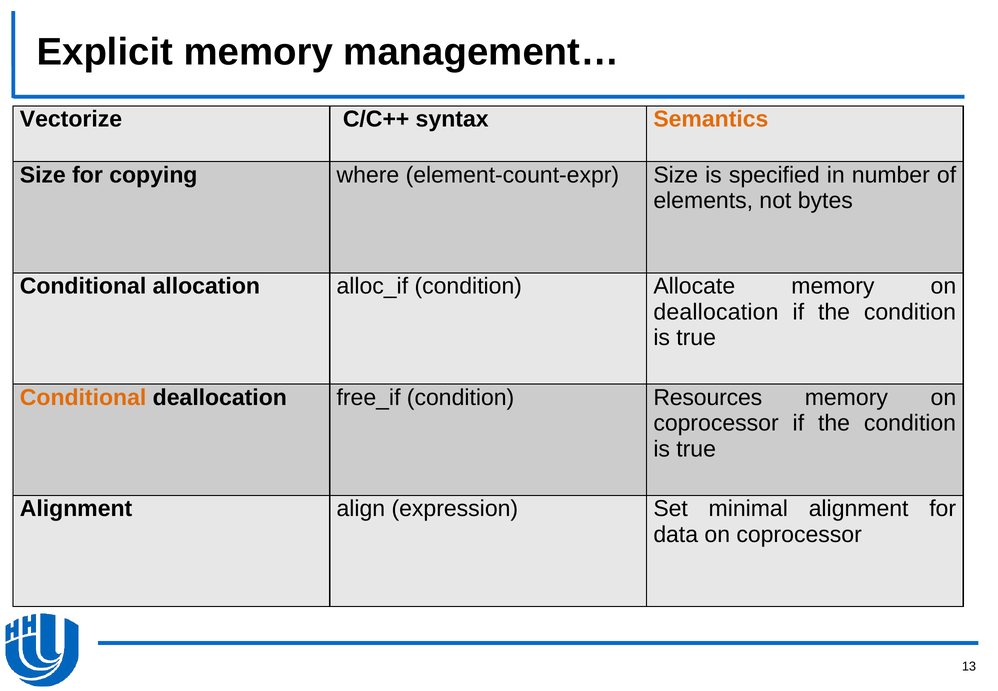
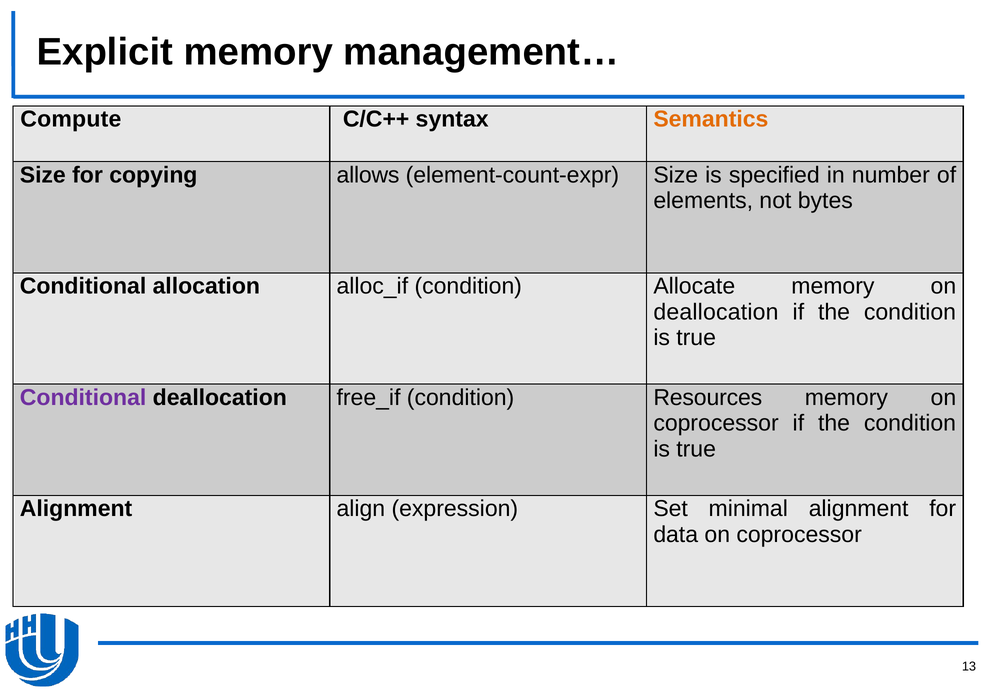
Vectorize: Vectorize -> Compute
where: where -> allows
Conditional at (83, 397) colour: orange -> purple
